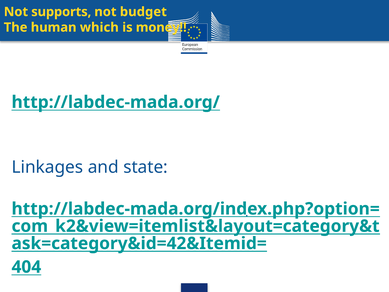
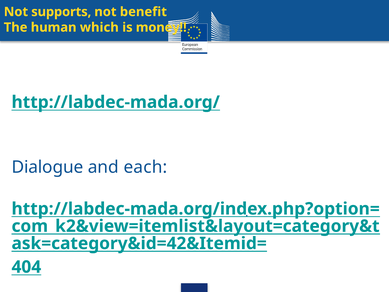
budget: budget -> benefit
Linkages: Linkages -> Dialogue
state: state -> each
